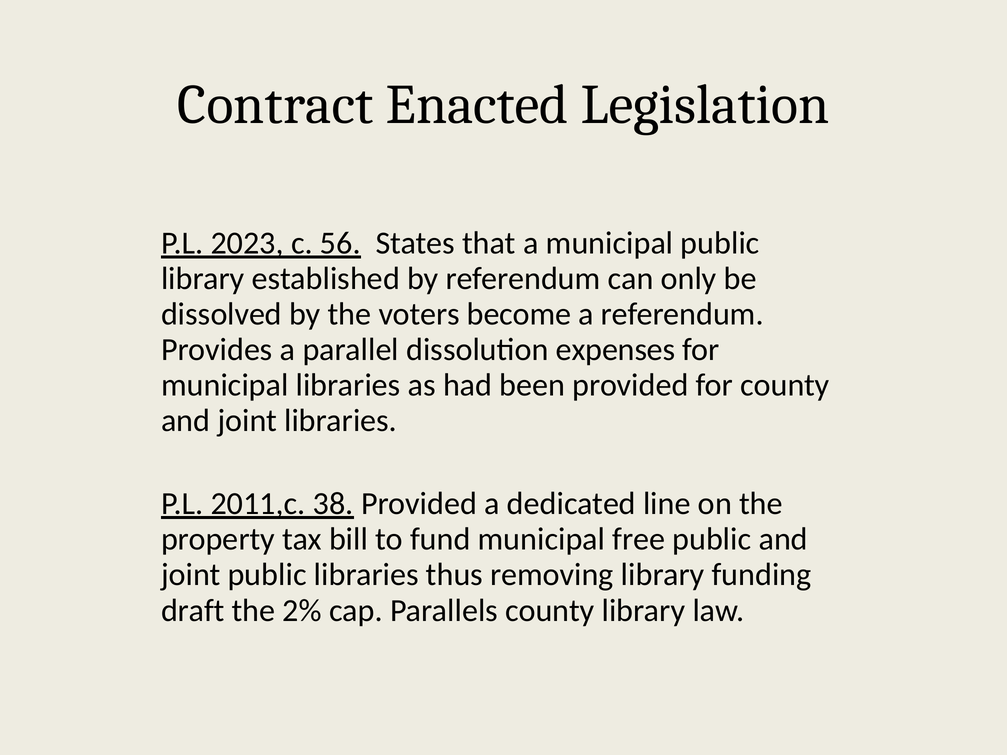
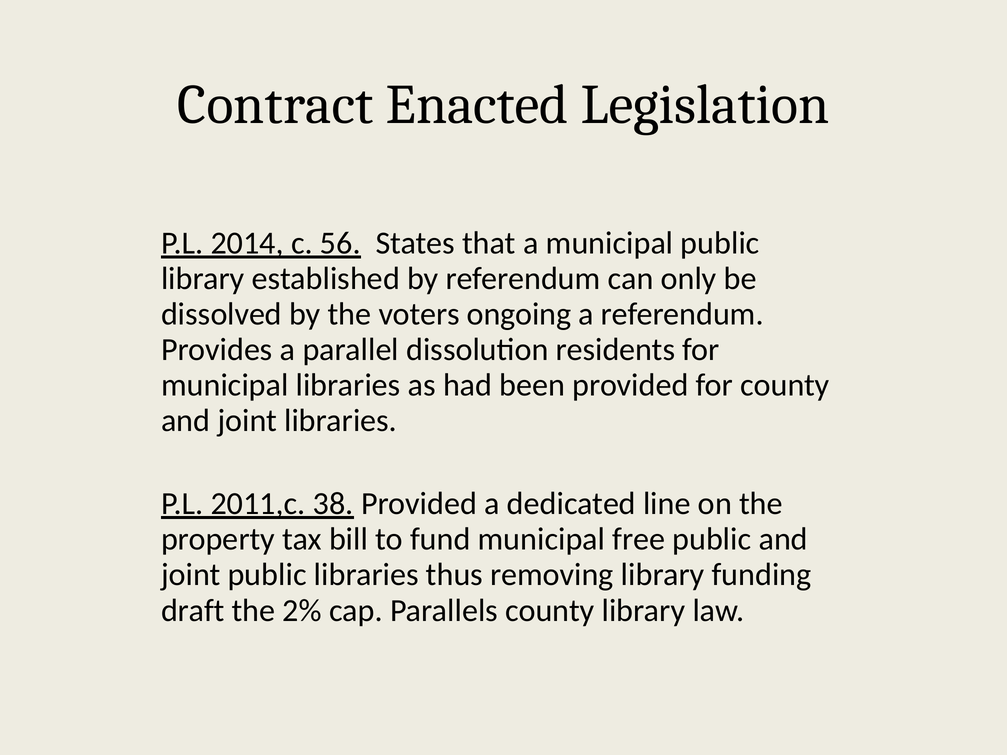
2023: 2023 -> 2014
become: become -> ongoing
expenses: expenses -> residents
